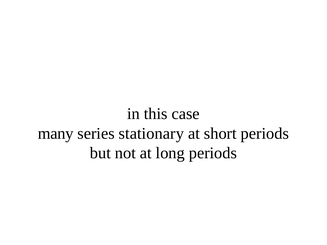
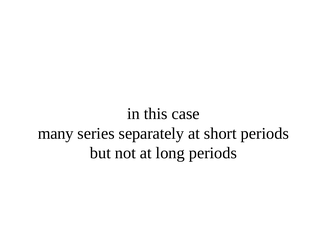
stationary: stationary -> separately
